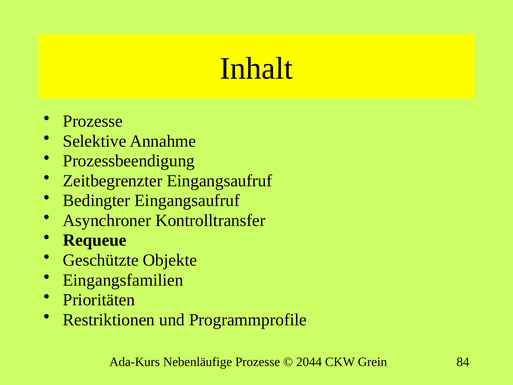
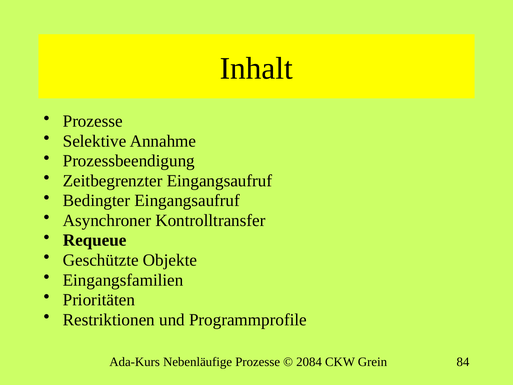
2044: 2044 -> 2084
